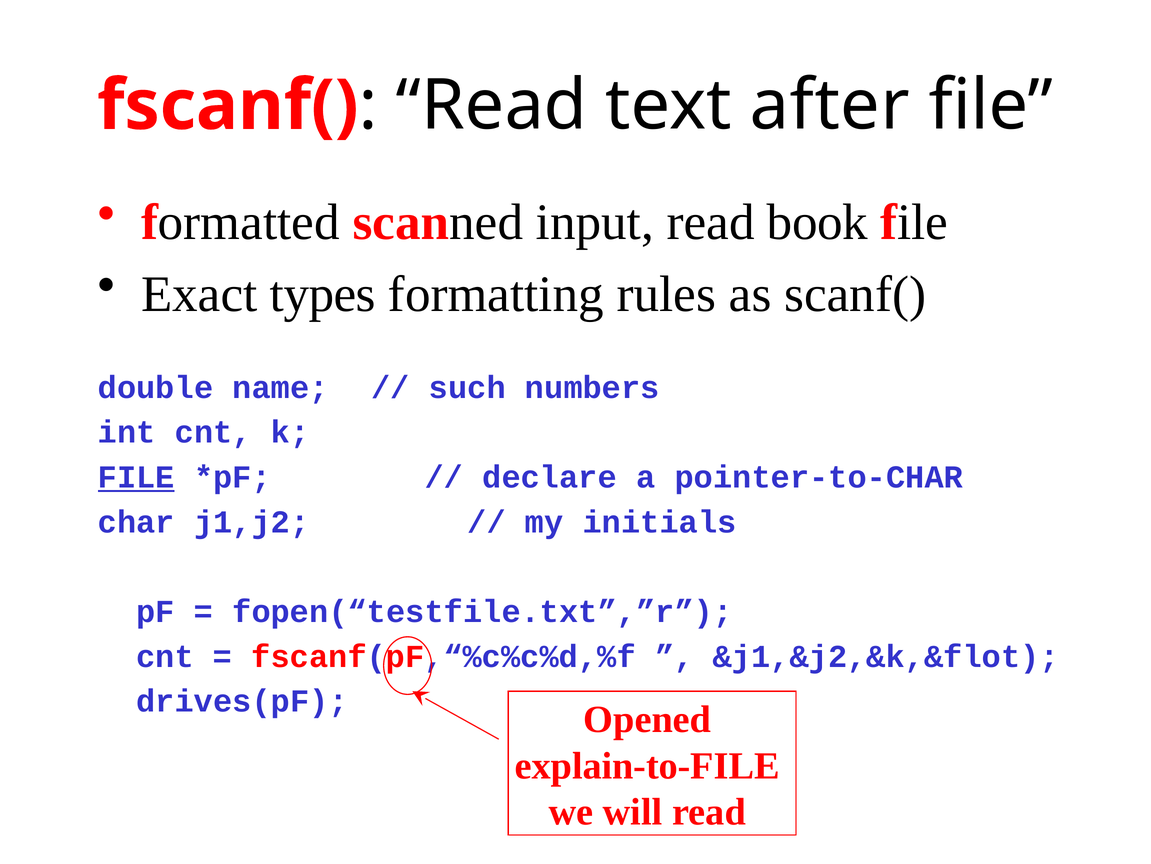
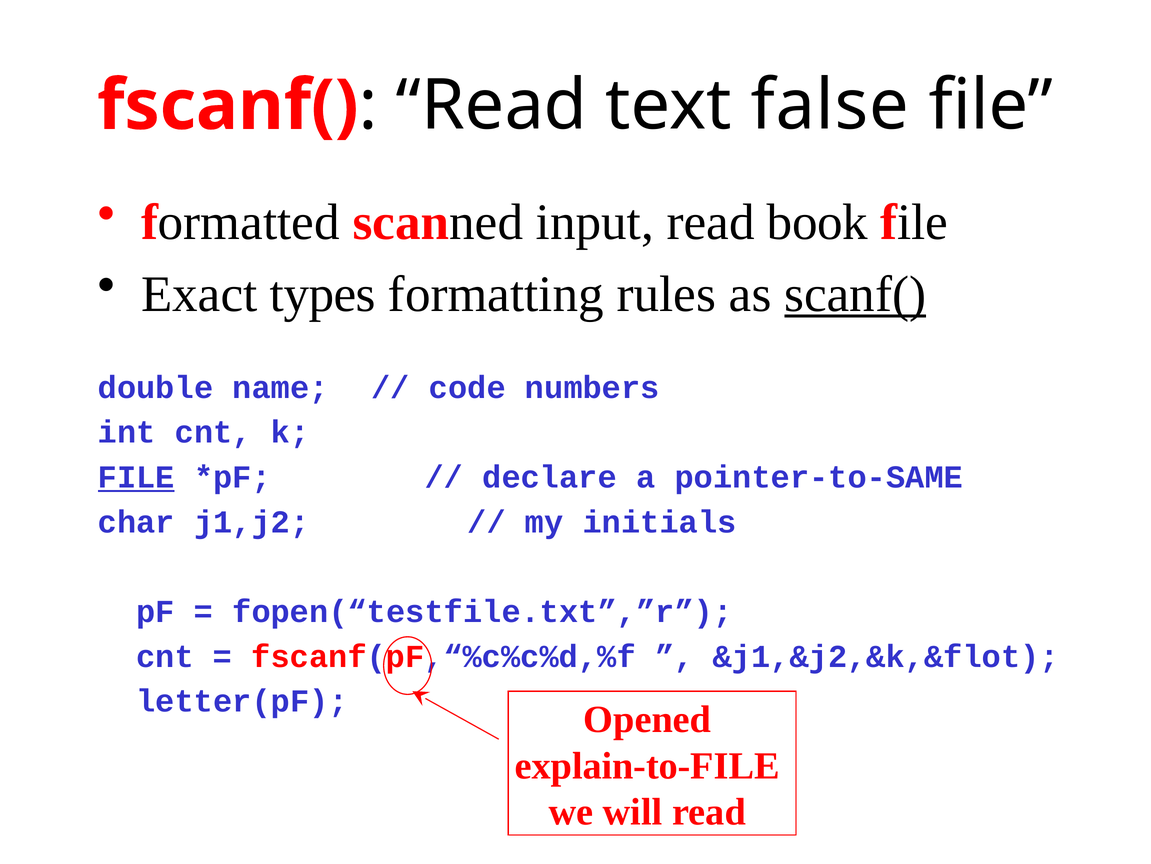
after: after -> false
scanf( underline: none -> present
such: such -> code
pointer-to-CHAR: pointer-to-CHAR -> pointer-to-SAME
drives(pF: drives(pF -> letter(pF
